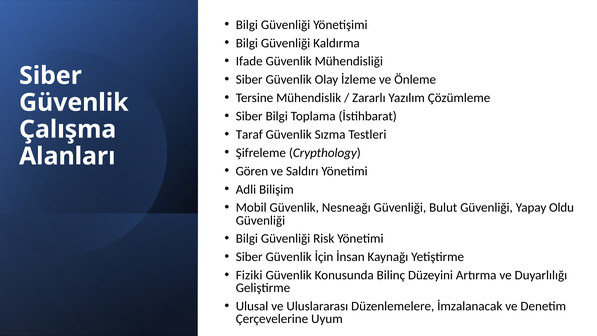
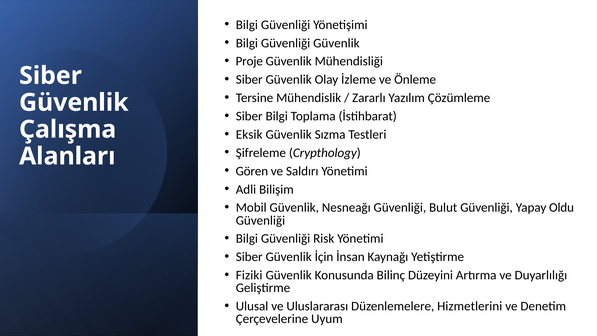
Güvenliği Kaldırma: Kaldırma -> Güvenlik
Ifade: Ifade -> Proje
Taraf: Taraf -> Eksik
İmzalanacak: İmzalanacak -> Hizmetlerini
